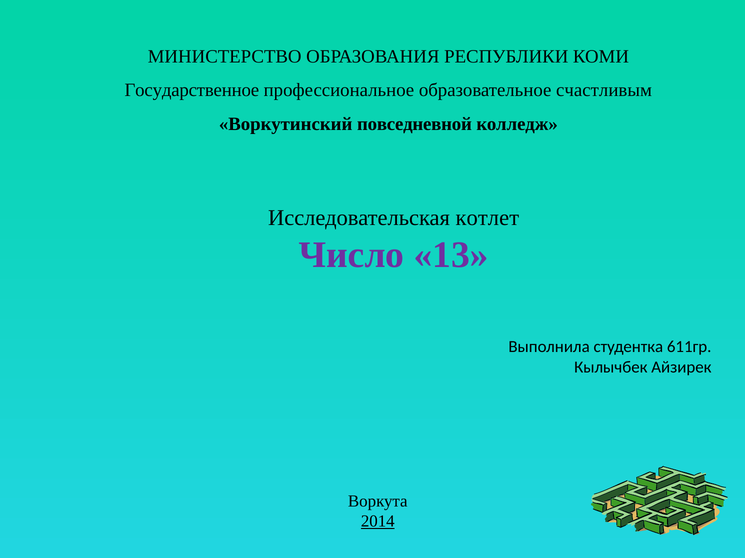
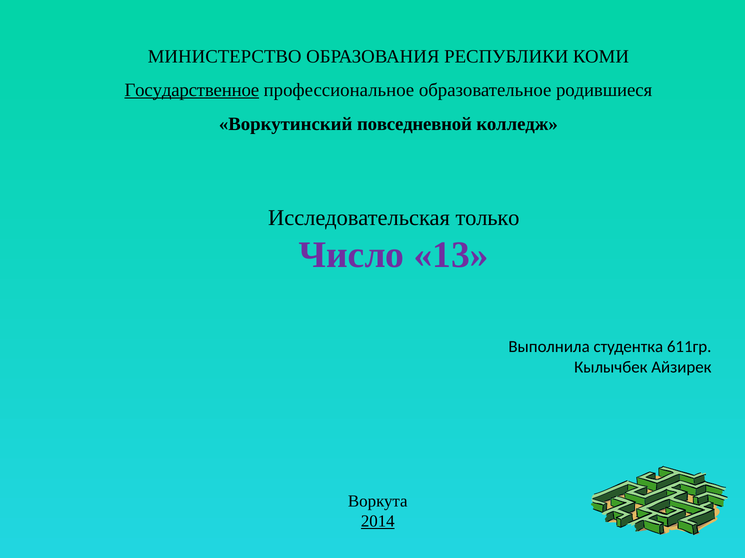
Государственное underline: none -> present
счастливым: счастливым -> родившиеся
котлет: котлет -> только
